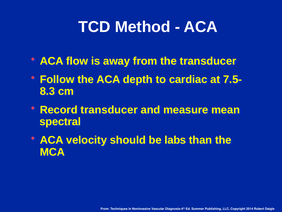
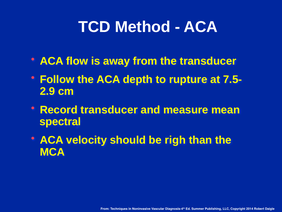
cardiac: cardiac -> rupture
8.3: 8.3 -> 2.9
labs: labs -> righ
